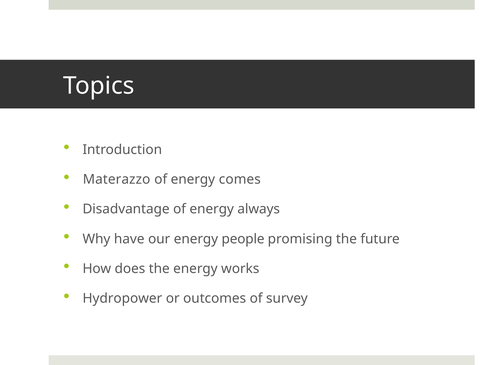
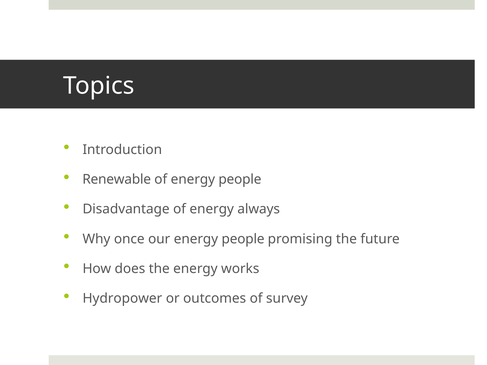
Materazzo: Materazzo -> Renewable
of energy comes: comes -> people
have: have -> once
